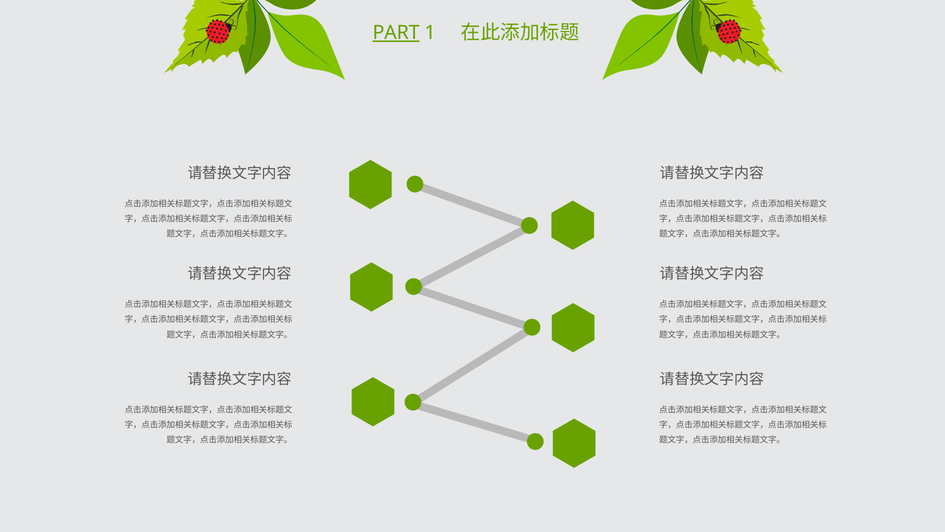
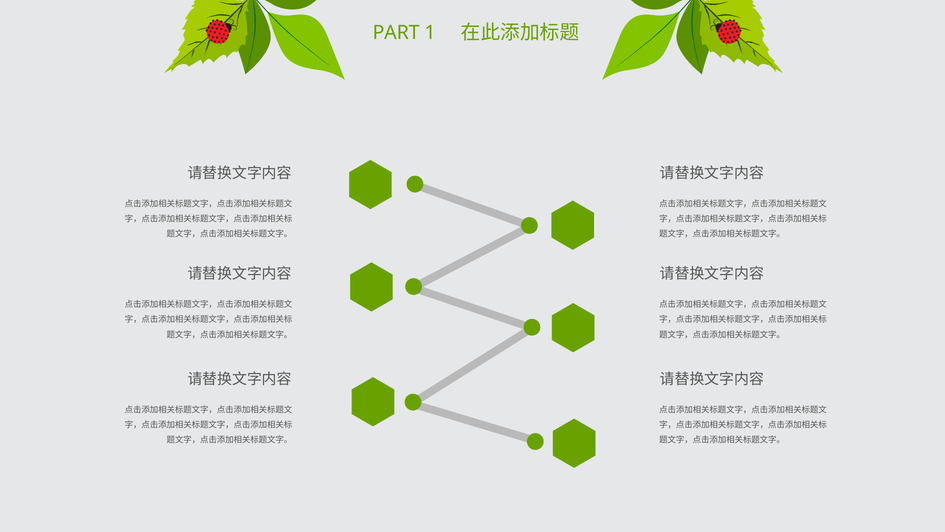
PART underline: present -> none
